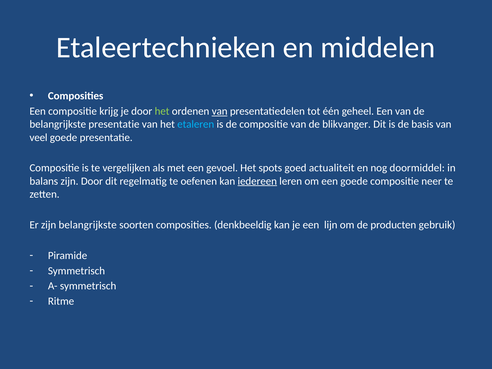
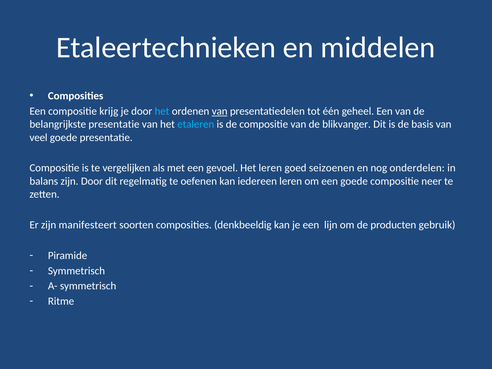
het at (162, 111) colour: light green -> light blue
Het spots: spots -> leren
actualiteit: actualiteit -> seizoenen
doormiddel: doormiddel -> onderdelen
iedereen underline: present -> none
zijn belangrijkste: belangrijkste -> manifesteert
